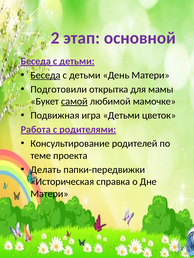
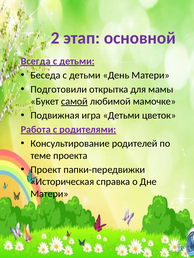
Беседа at (36, 61): Беседа -> Всегда
Беседа at (45, 75) underline: present -> none
Делать: Делать -> Проект
